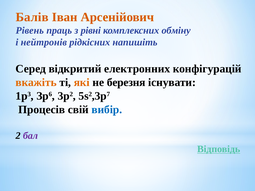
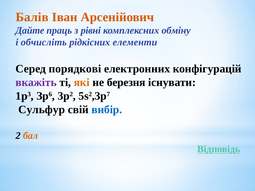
Рівень: Рівень -> Дайте
нейтронів: нейтронів -> обчисліть
напишіть: напишіть -> елементи
відкритий: відкритий -> порядкові
вкажіть colour: orange -> purple
Процесів: Процесів -> Сульфур
бал colour: purple -> orange
